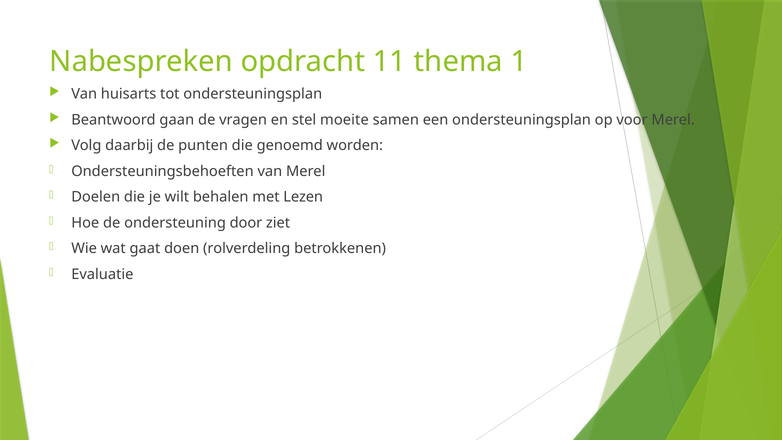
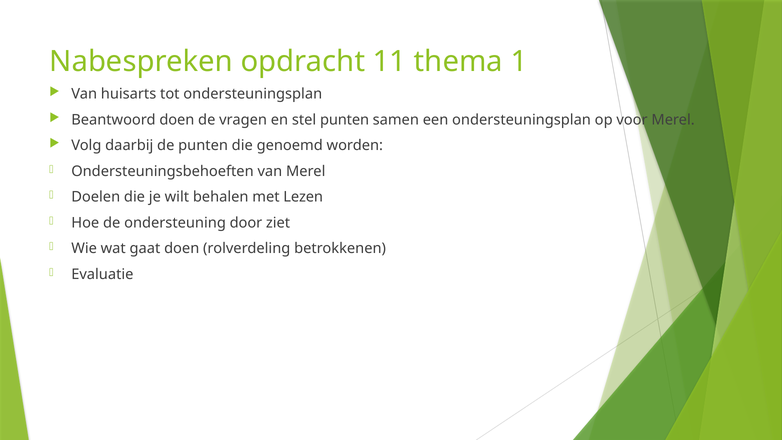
Beantwoord gaan: gaan -> doen
stel moeite: moeite -> punten
